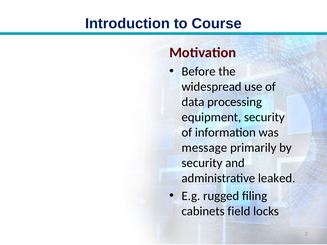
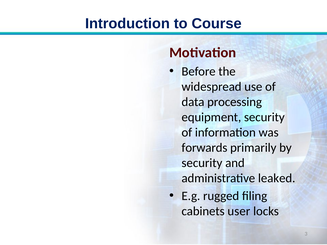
message: message -> forwards
field: field -> user
